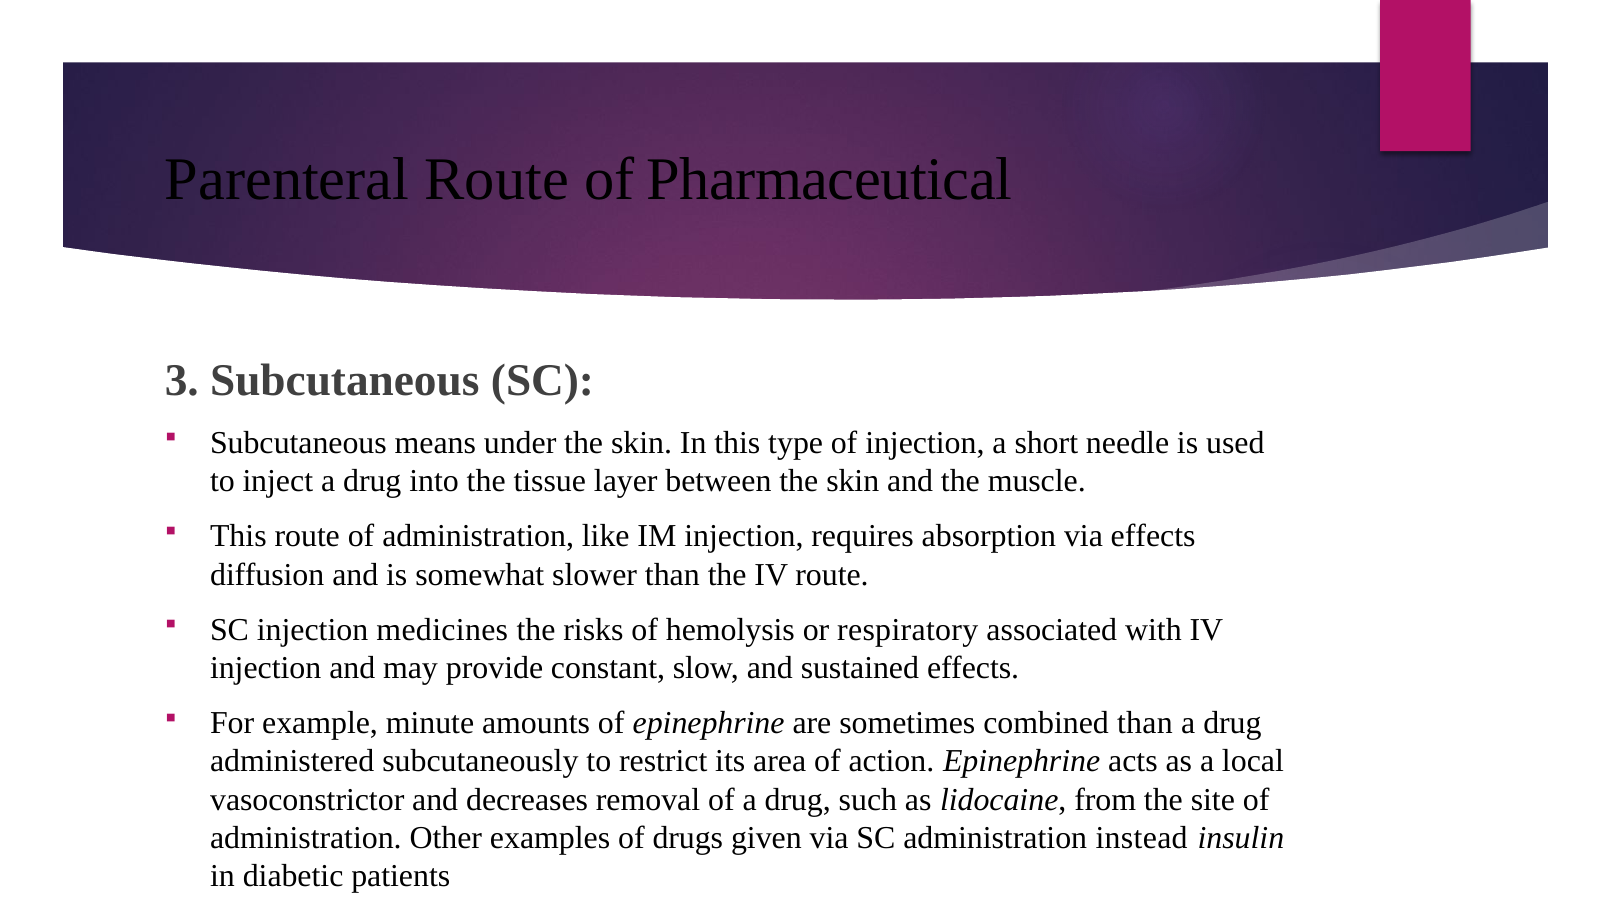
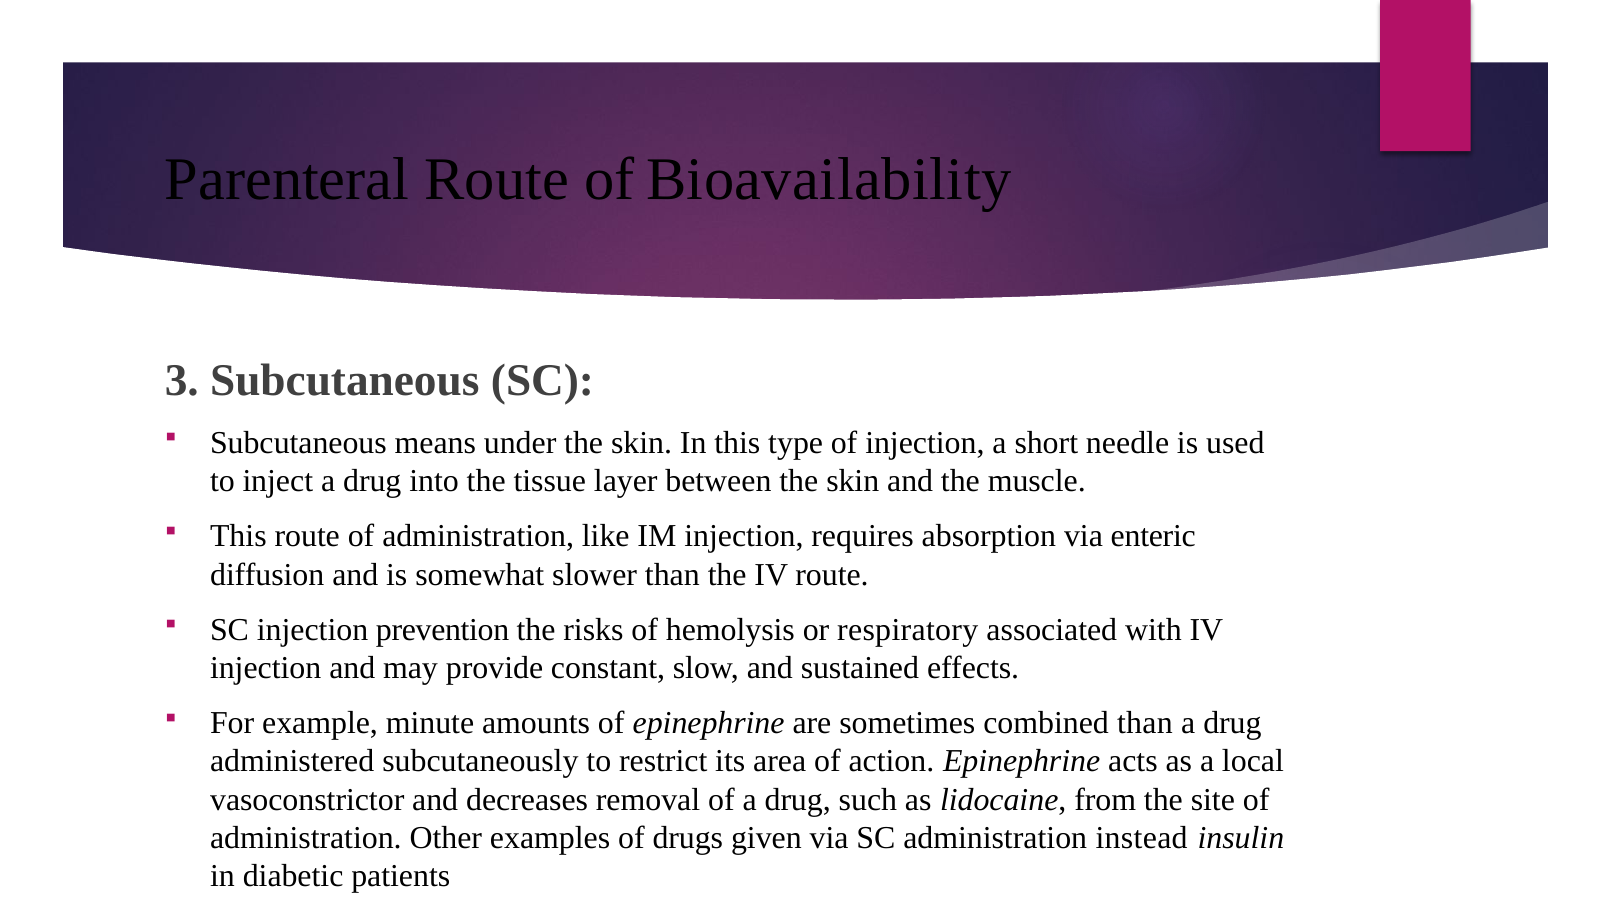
Pharmaceutical: Pharmaceutical -> Bioavailability
via effects: effects -> enteric
medicines: medicines -> prevention
